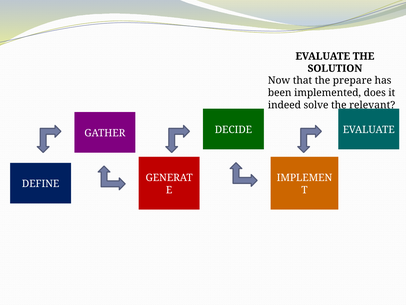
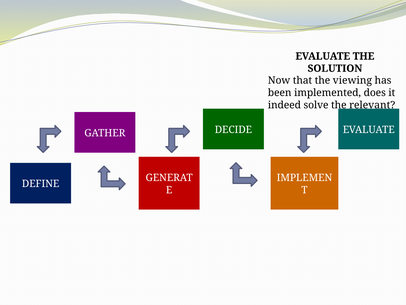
prepare: prepare -> viewing
